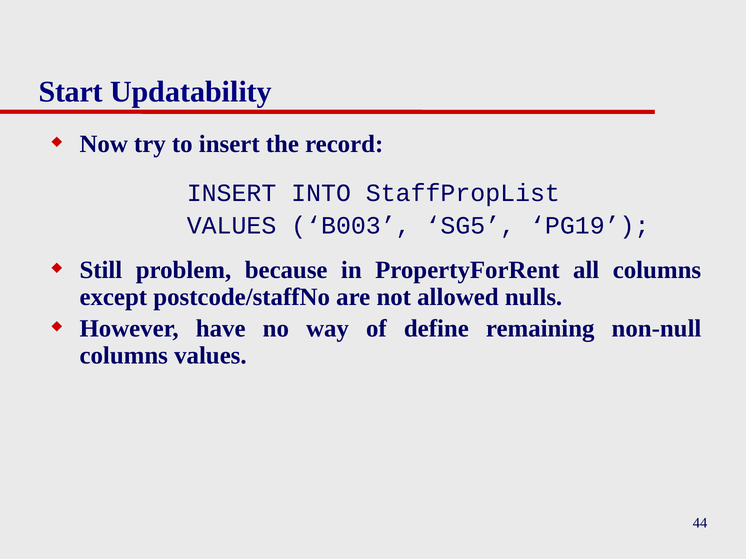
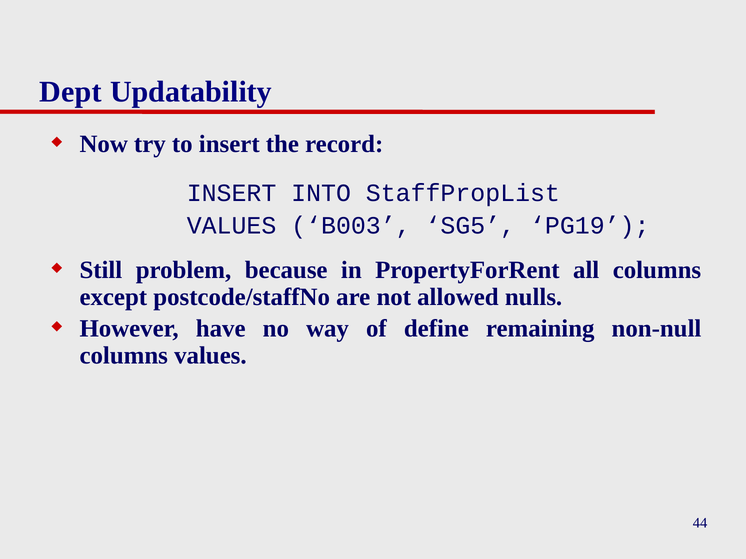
Start: Start -> Dept
